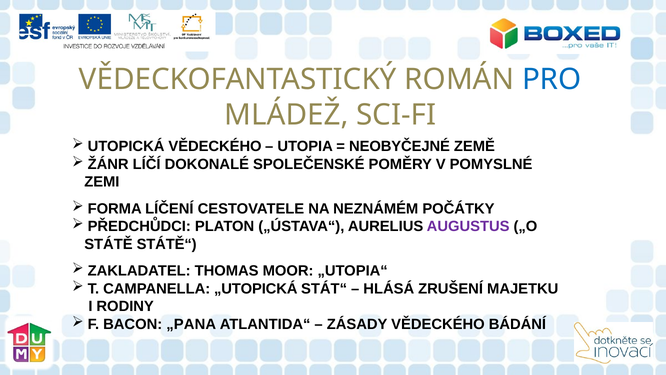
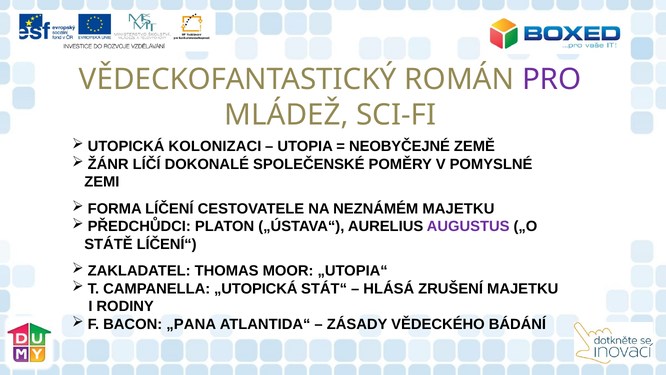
PRO colour: blue -> purple
UTOPICKÁ VĚDECKÉHO: VĚDECKÉHO -> KOLONIZACI
NEZNÁMÉM POČÁTKY: POČÁTKY -> MAJETKU
STÁTĚ“: STÁTĚ“ -> LÍČENÍ“
